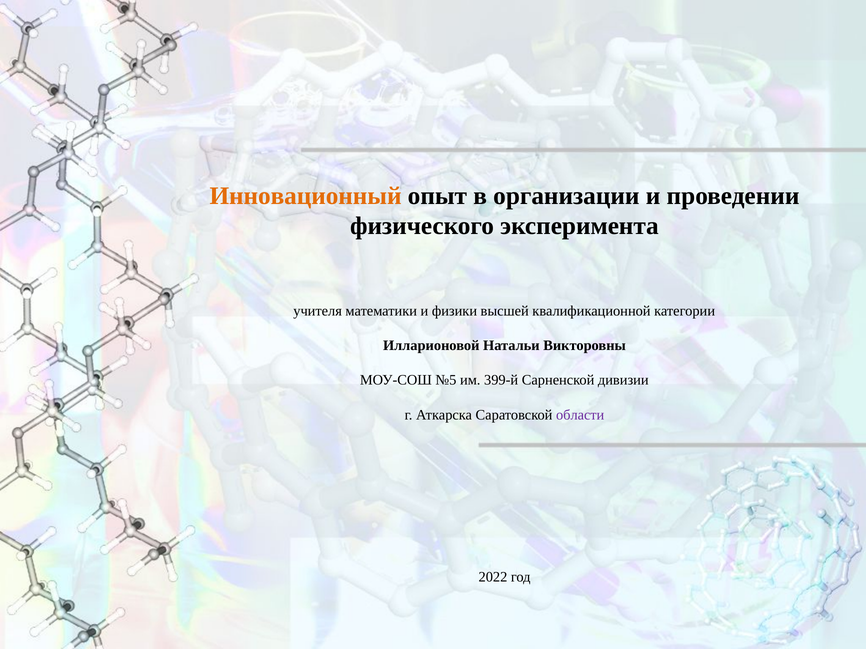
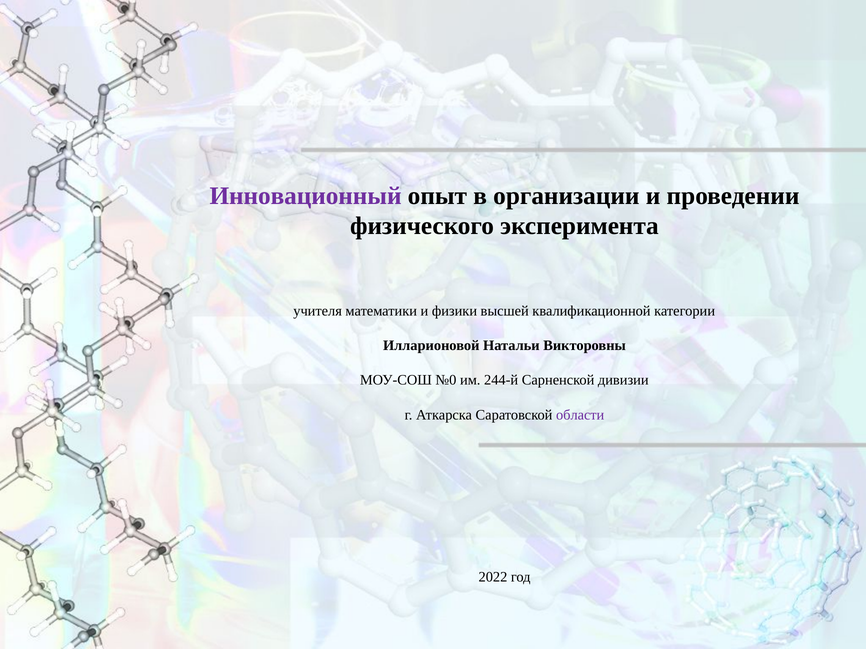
Инновационный colour: orange -> purple
№5: №5 -> №0
399-й: 399-й -> 244-й
